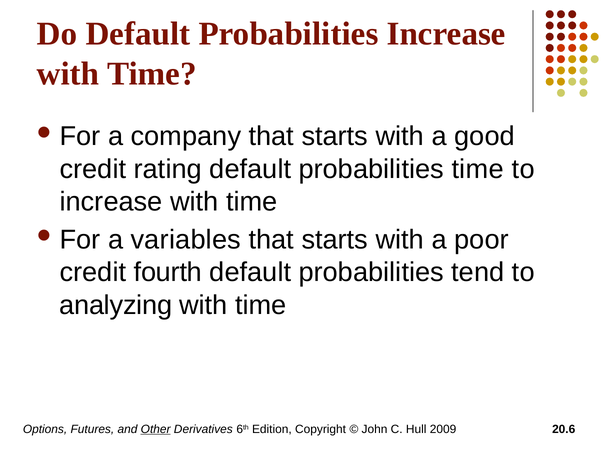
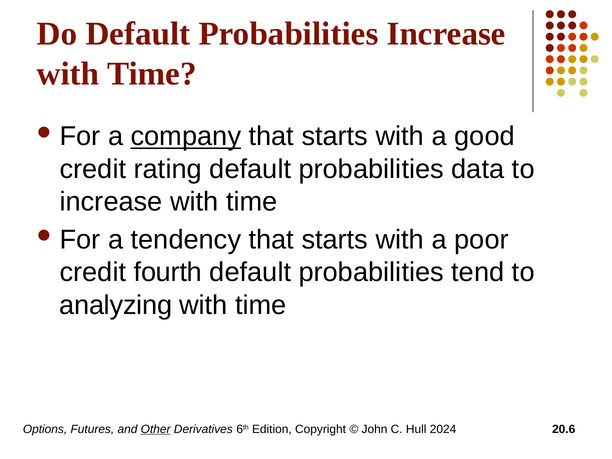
company underline: none -> present
probabilities time: time -> data
variables: variables -> tendency
2009: 2009 -> 2024
